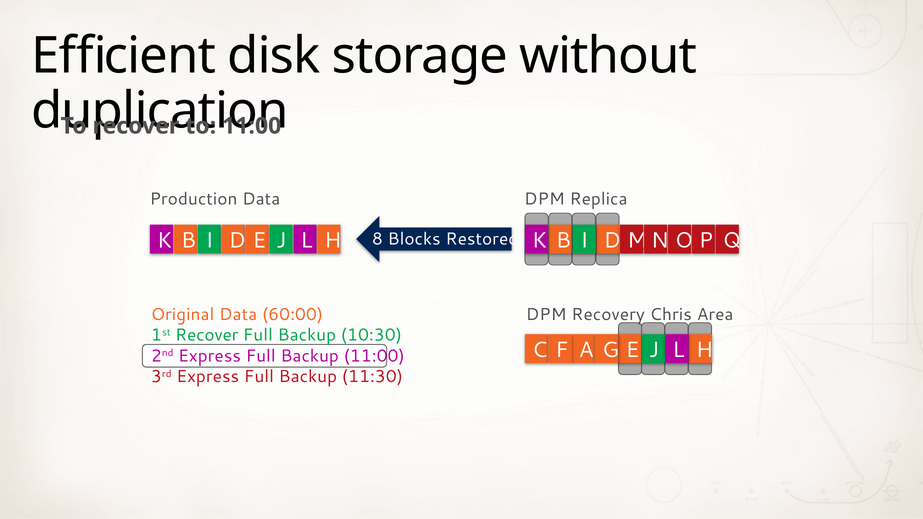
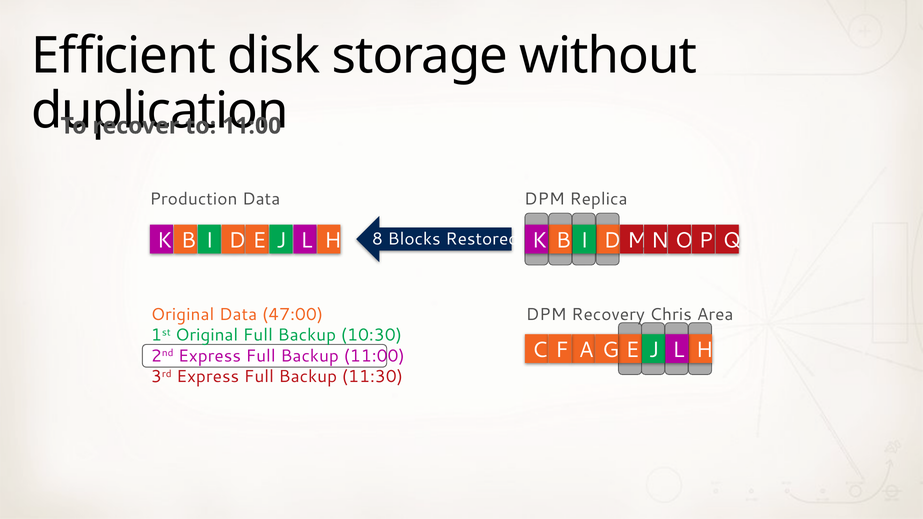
60:00: 60:00 -> 47:00
1st Recover: Recover -> Original
